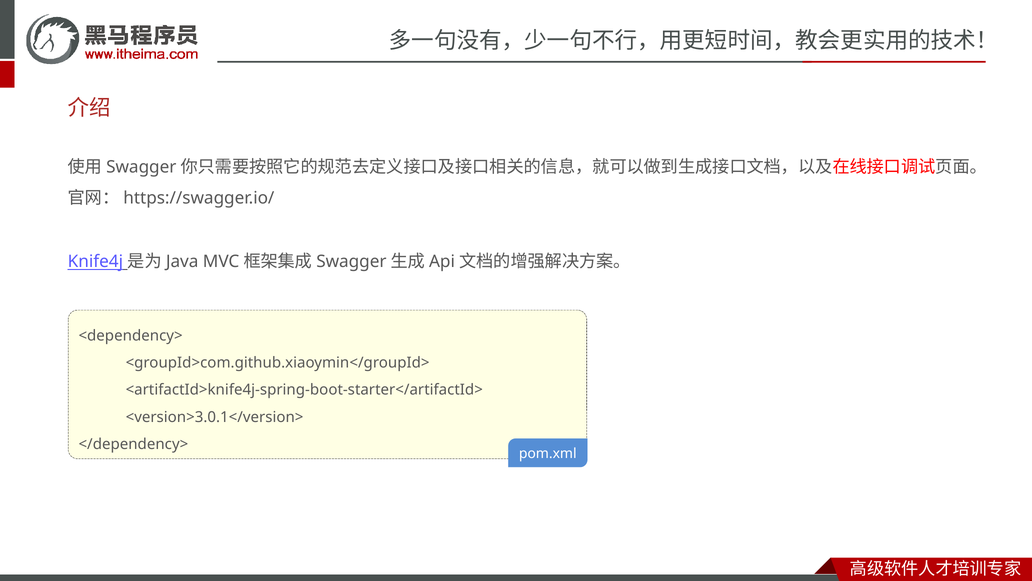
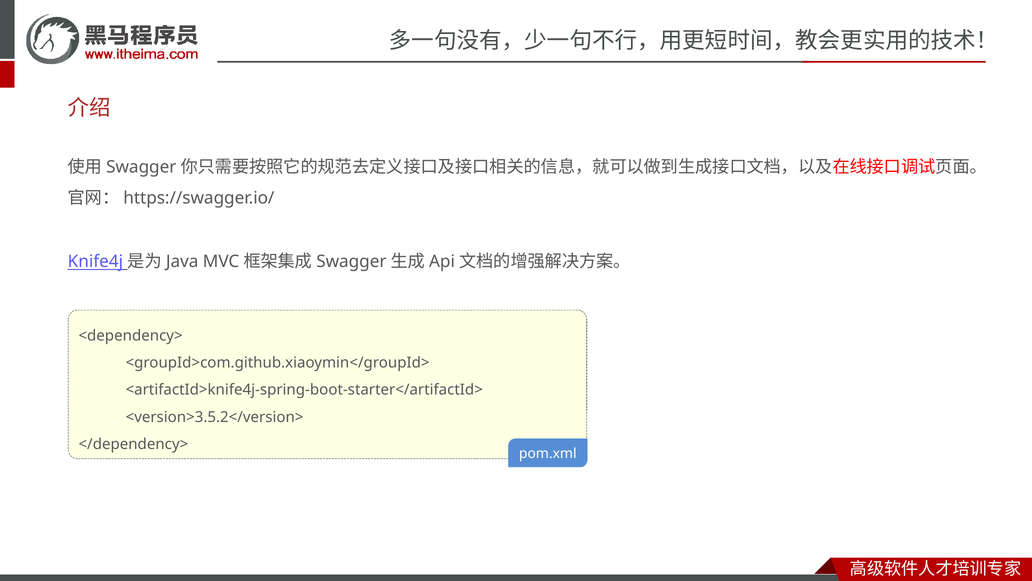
<version>3.0.1</version>: <version>3.0.1</version> -> <version>3.5.2</version>
